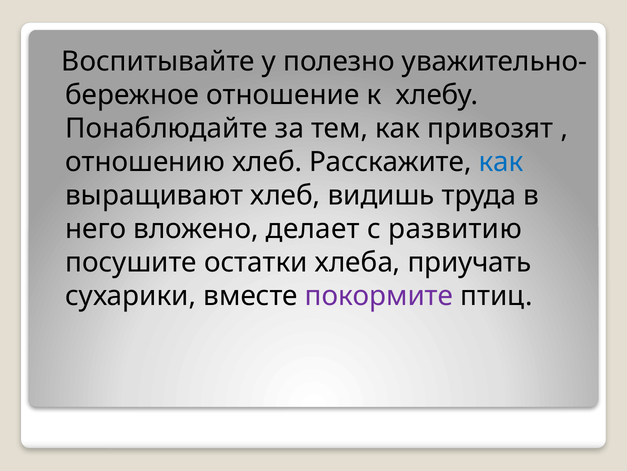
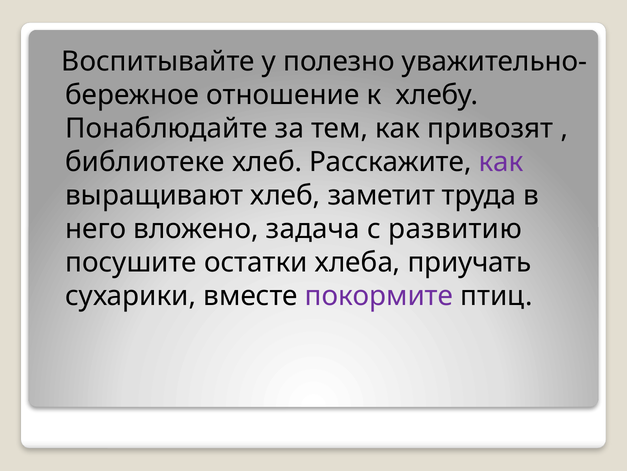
отношению: отношению -> библиотеке
как at (501, 162) colour: blue -> purple
видишь: видишь -> заметит
делает: делает -> задача
